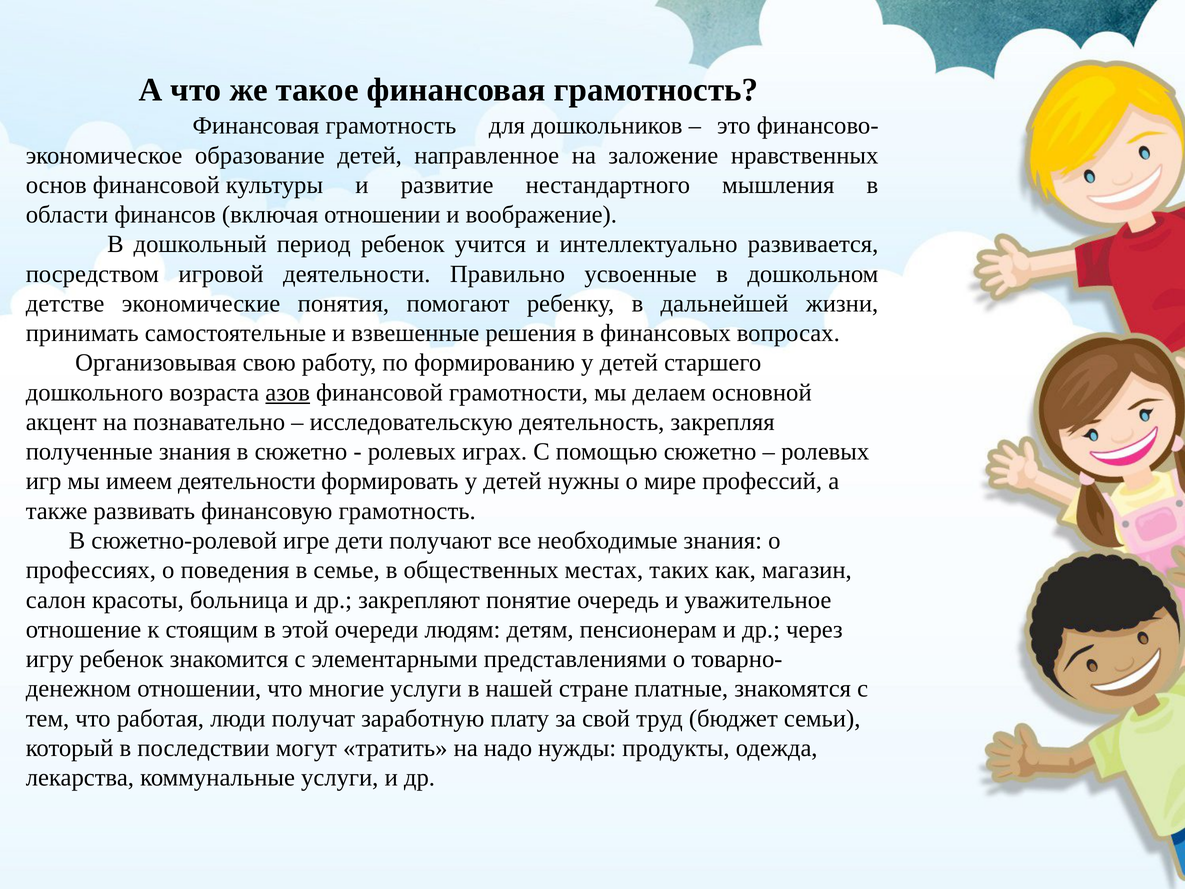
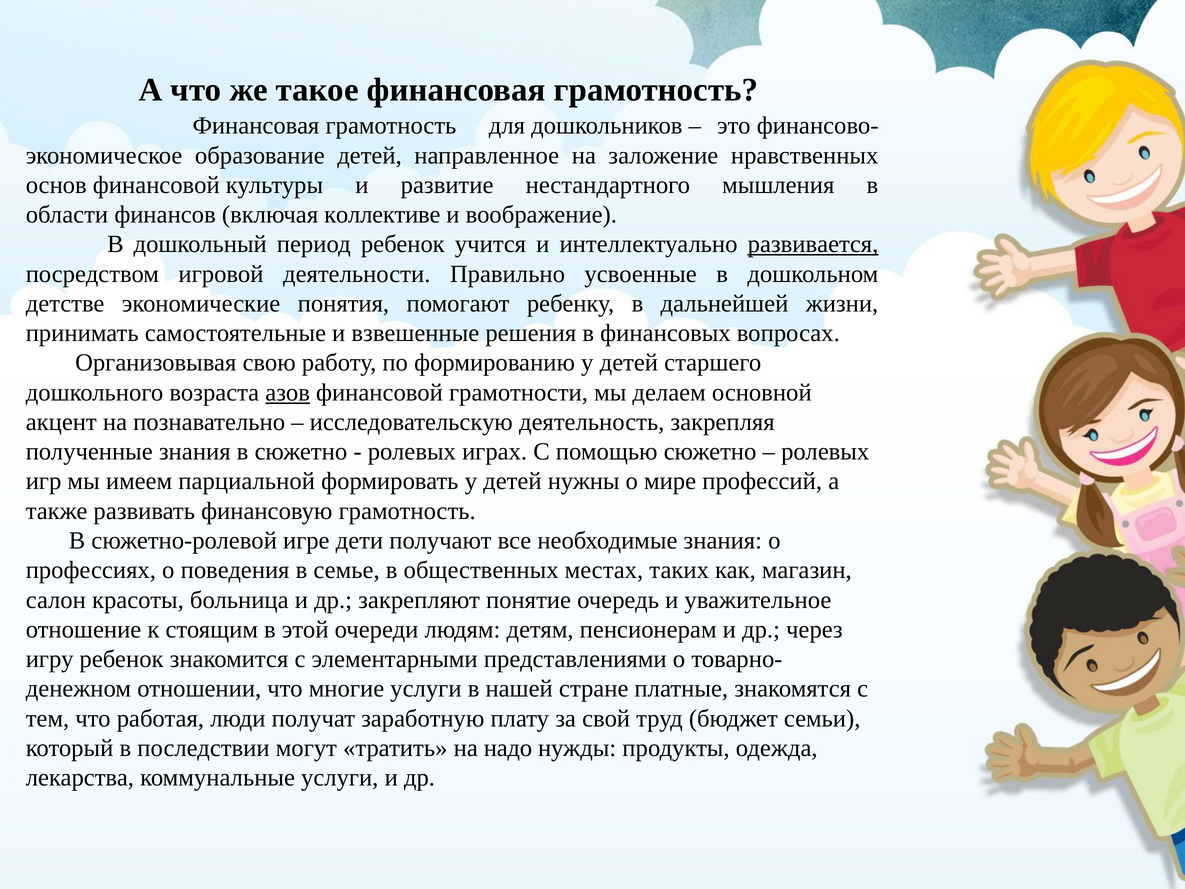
включая отношении: отношении -> коллективе
развивается underline: none -> present
имеем деятельности: деятельности -> парциальной
